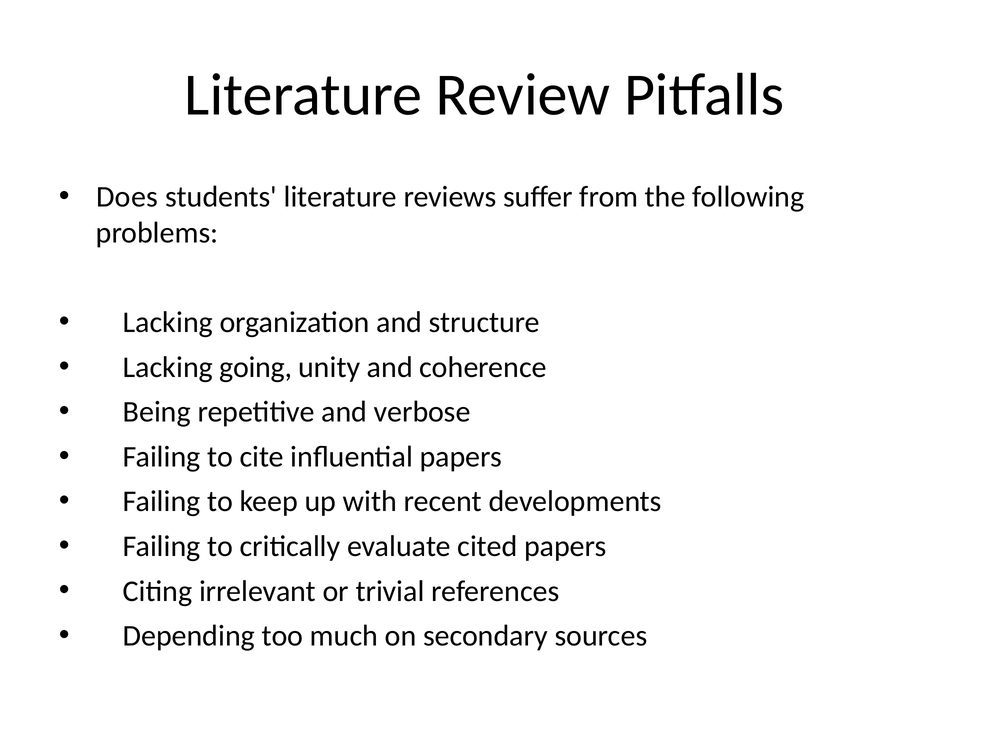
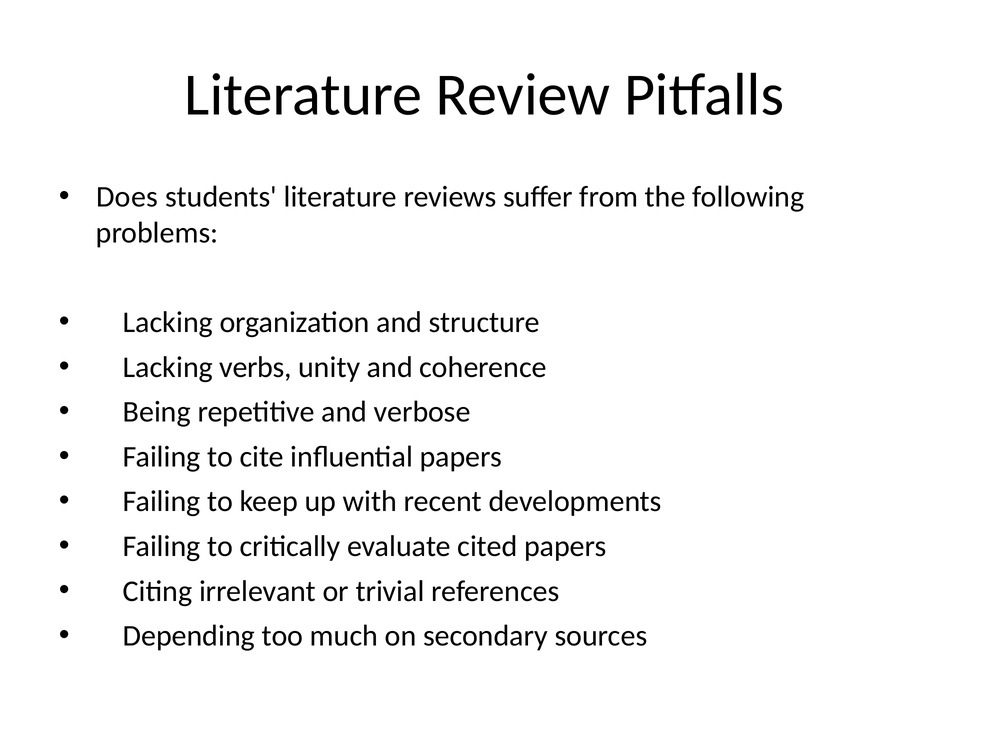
going: going -> verbs
